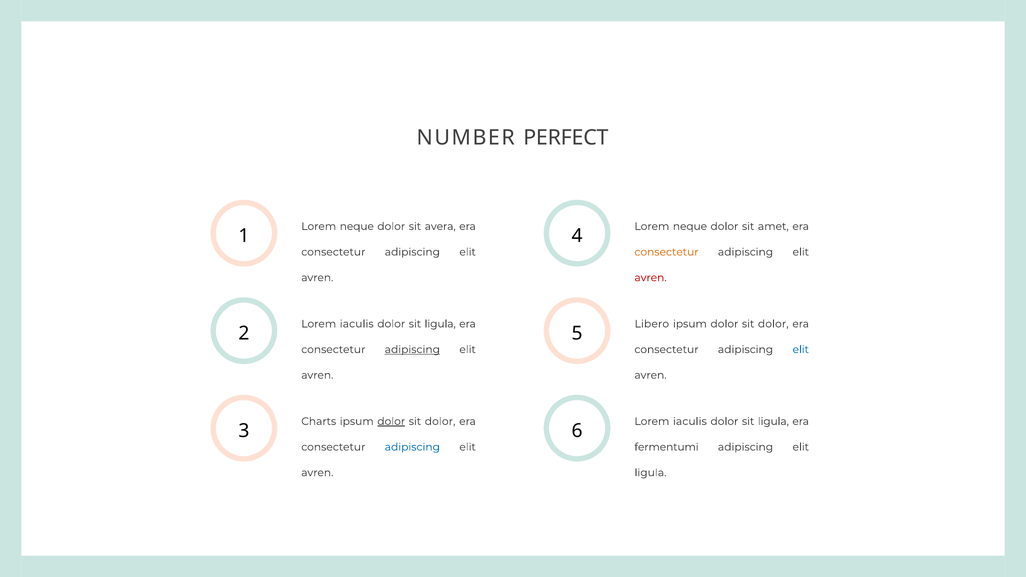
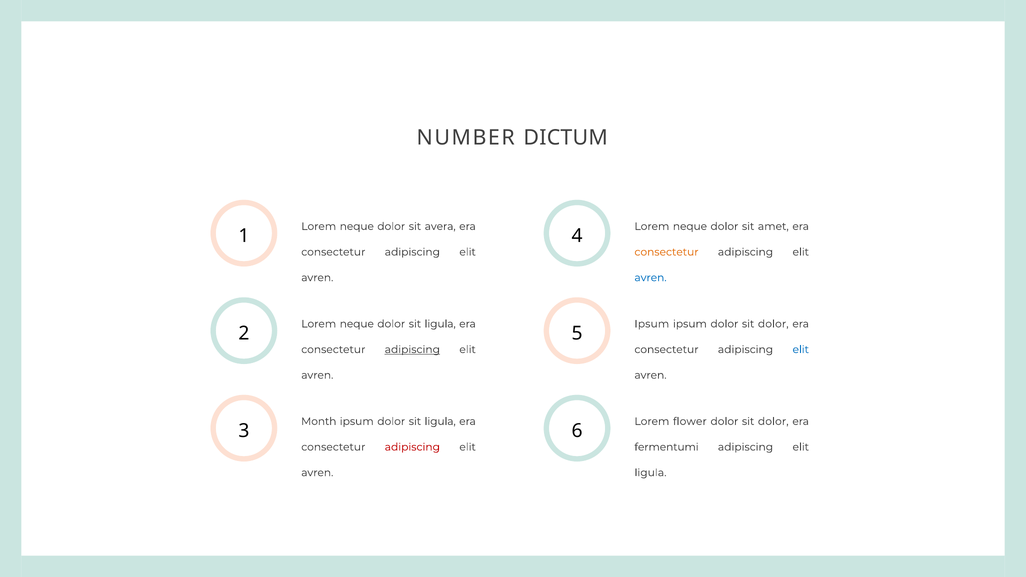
PERFECT: PERFECT -> DICTUM
avren at (650, 278) colour: red -> blue
iaculis at (357, 324): iaculis -> neque
Libero at (652, 324): Libero -> Ipsum
Charts: Charts -> Month
dolor at (391, 421) underline: present -> none
dolor at (440, 421): dolor -> ligula
iaculis at (690, 421): iaculis -> flower
ligula at (773, 421): ligula -> dolor
adipiscing at (412, 447) colour: blue -> red
